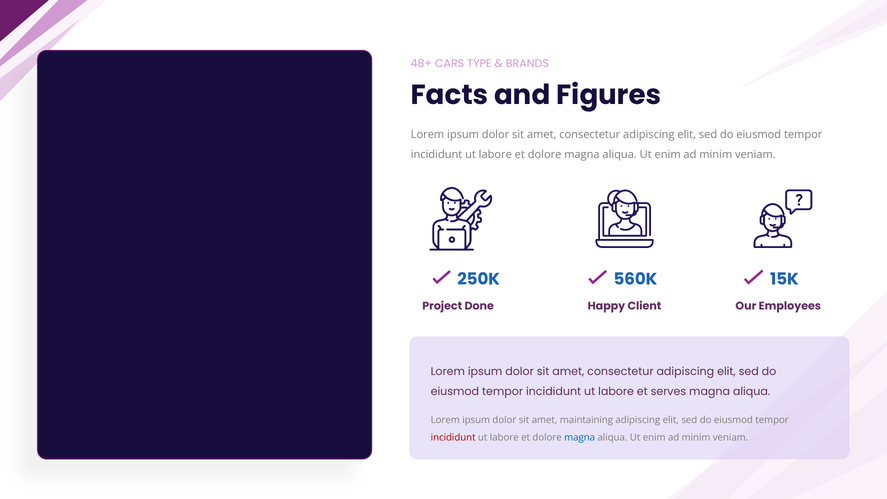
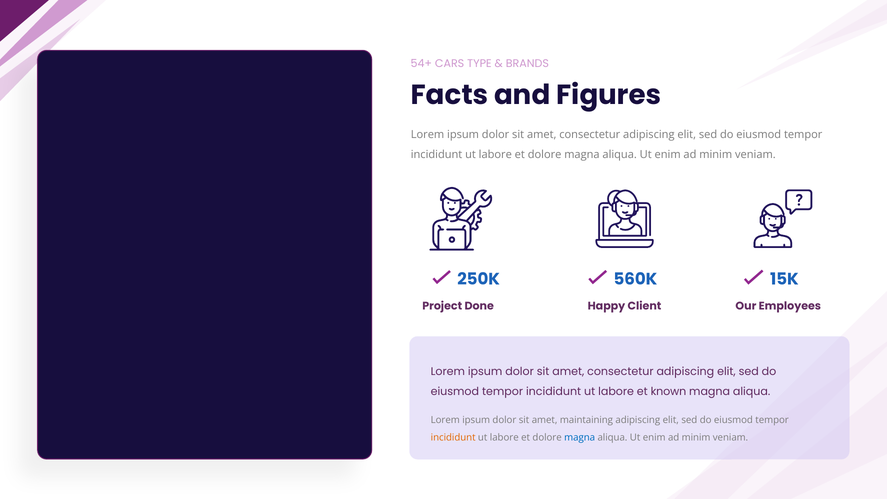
48+: 48+ -> 54+
serves: serves -> known
incididunt at (453, 438) colour: red -> orange
